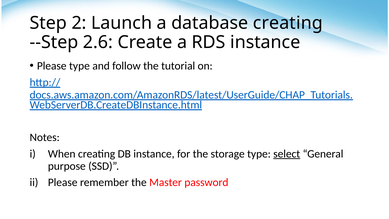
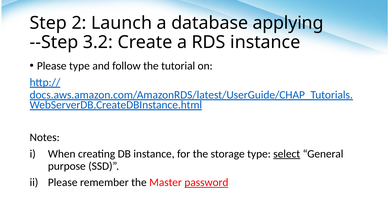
database creating: creating -> applying
2.6: 2.6 -> 3.2
password underline: none -> present
